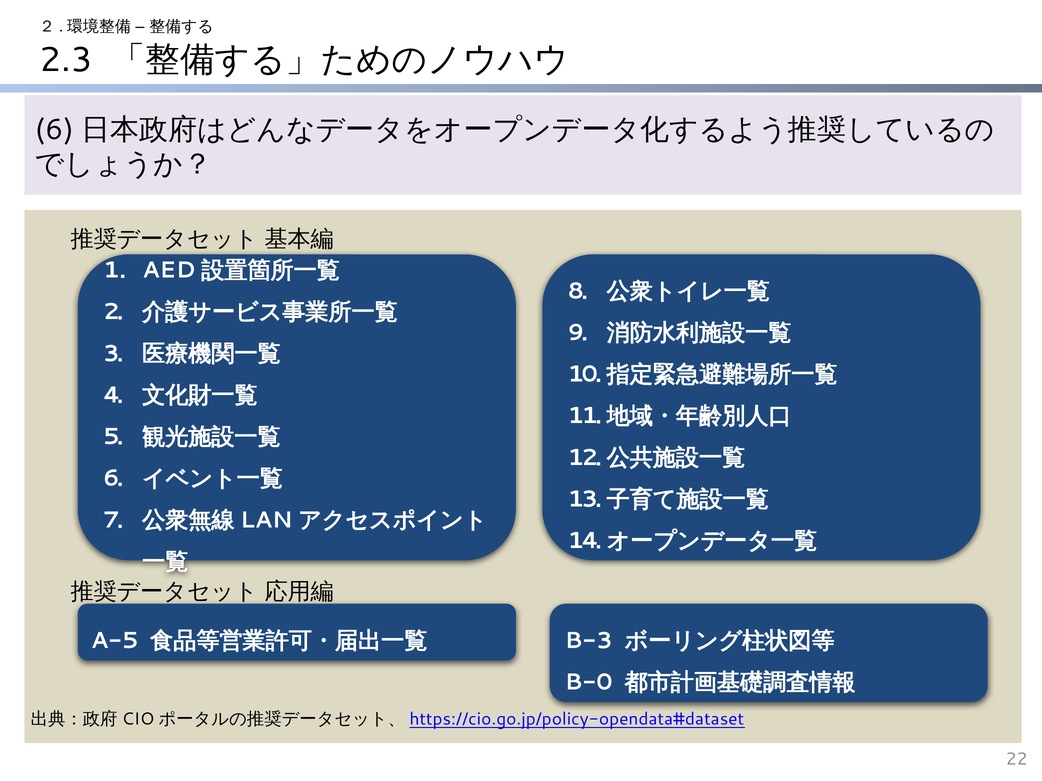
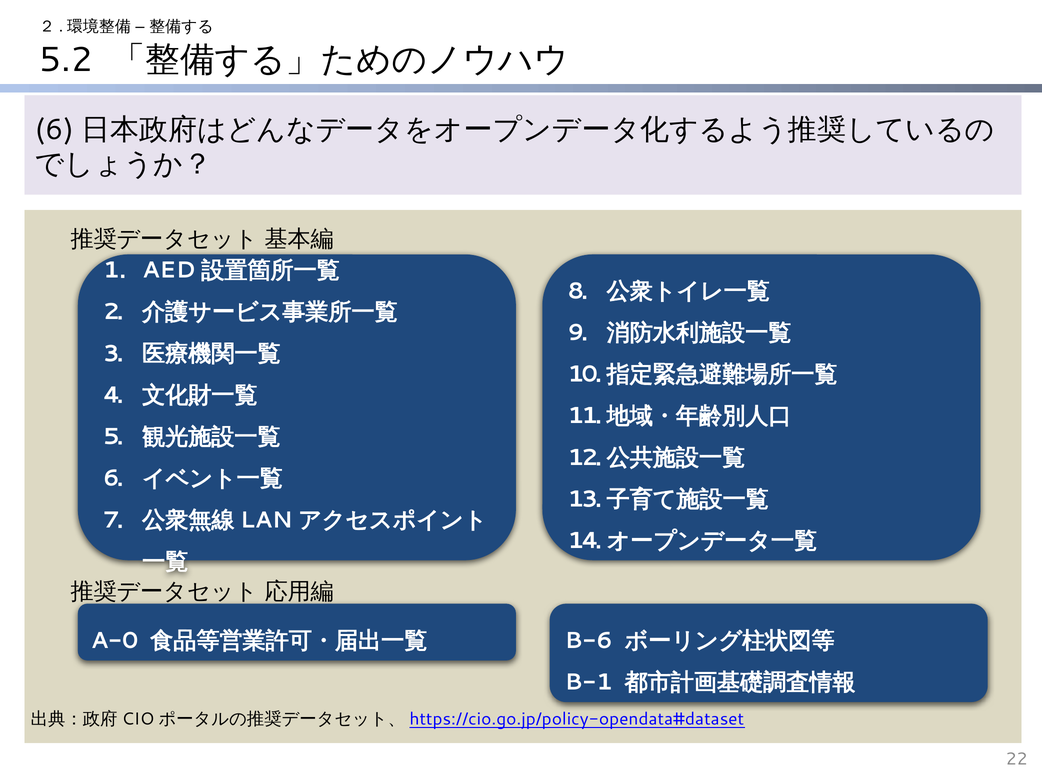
2.3: 2.3 -> 5.2
A-5: A-5 -> A-0
B-3: B-3 -> B-6
B-0: B-0 -> B-1
